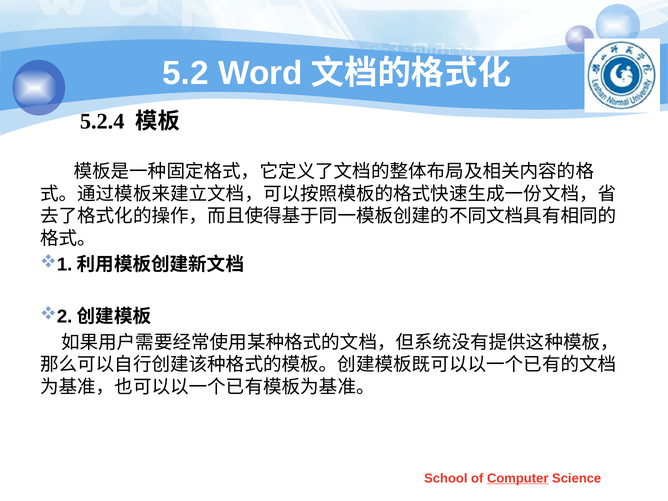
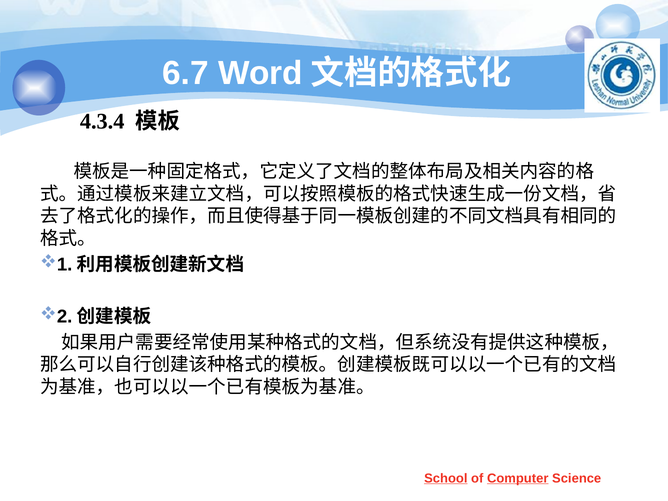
5.2: 5.2 -> 6.7
5.2.4: 5.2.4 -> 4.3.4
School underline: none -> present
